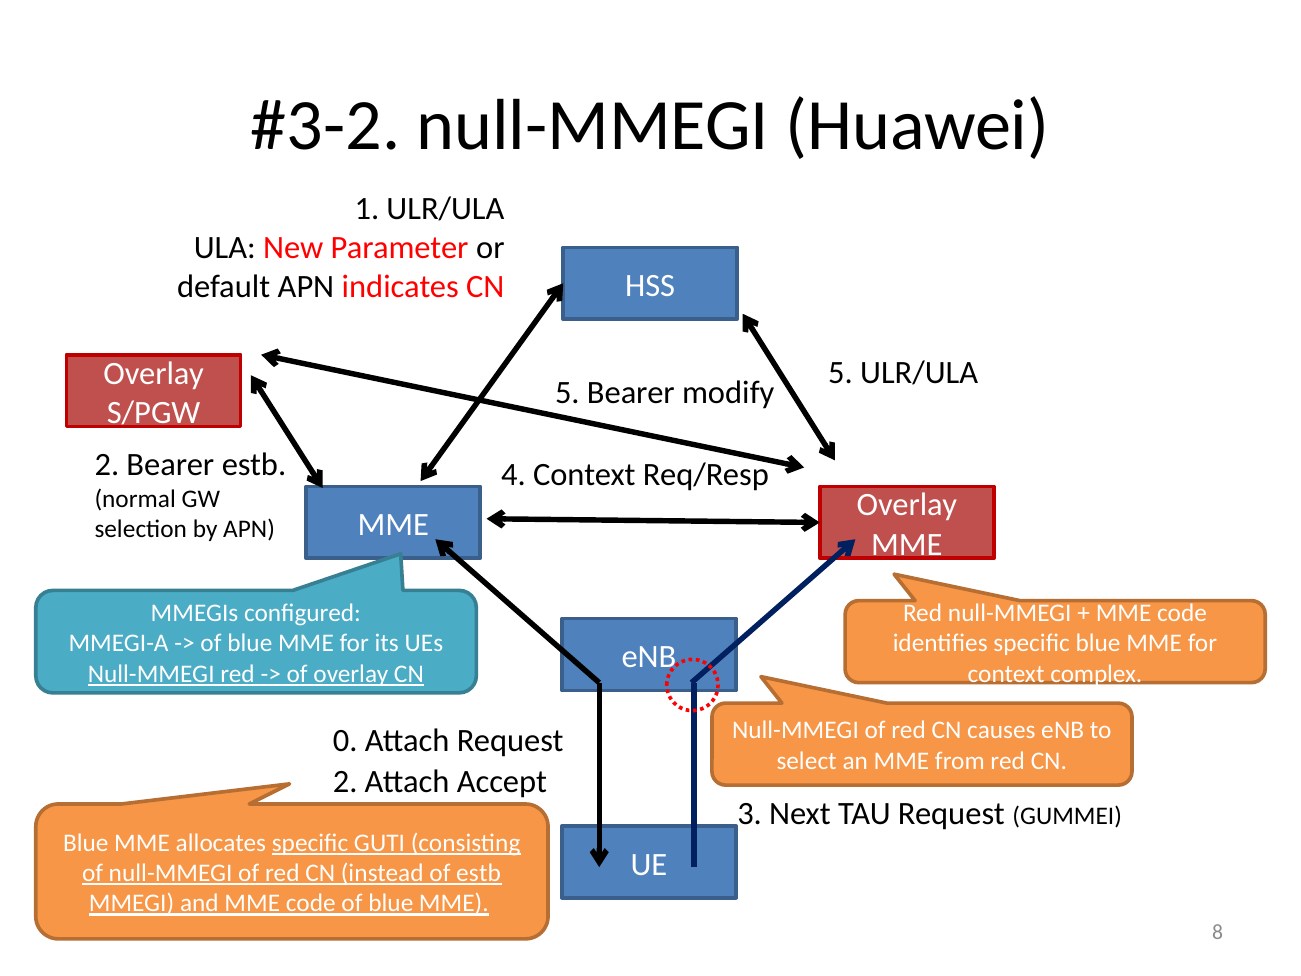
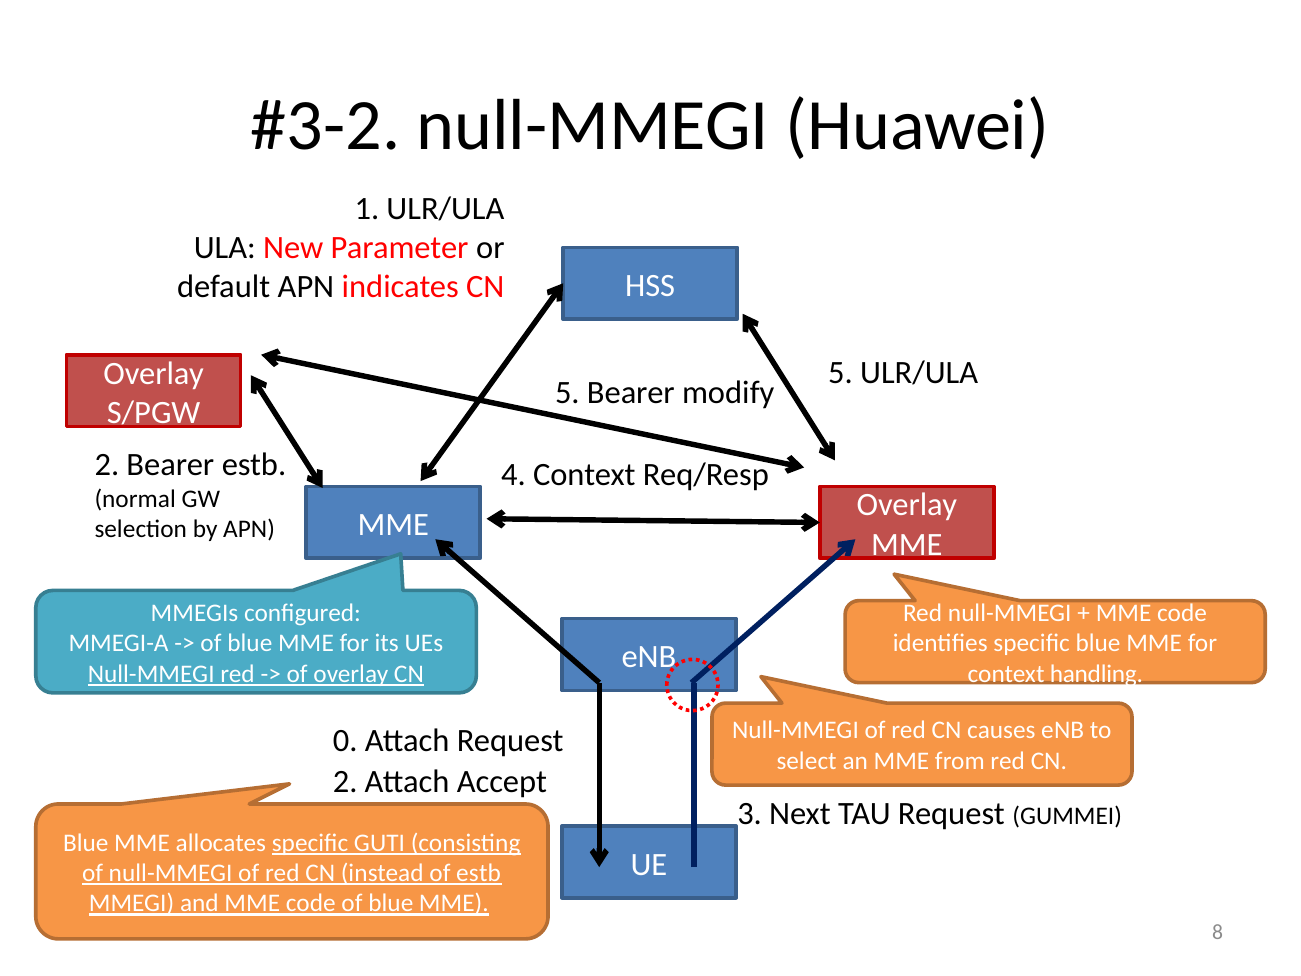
complex: complex -> handling
